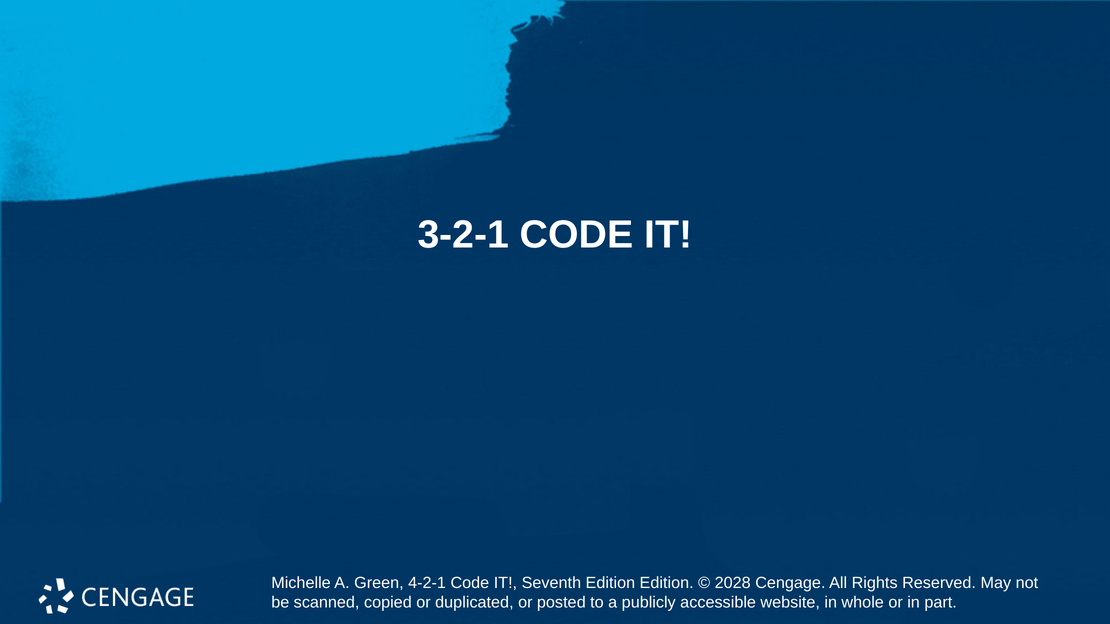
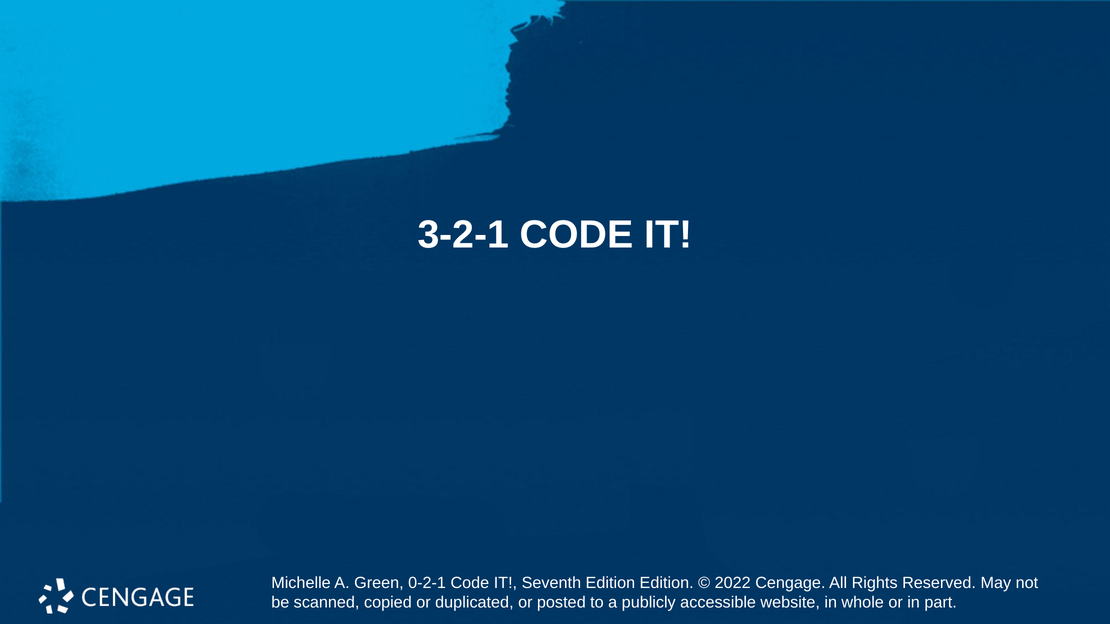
4-2-1: 4-2-1 -> 0-2-1
2028: 2028 -> 2022
